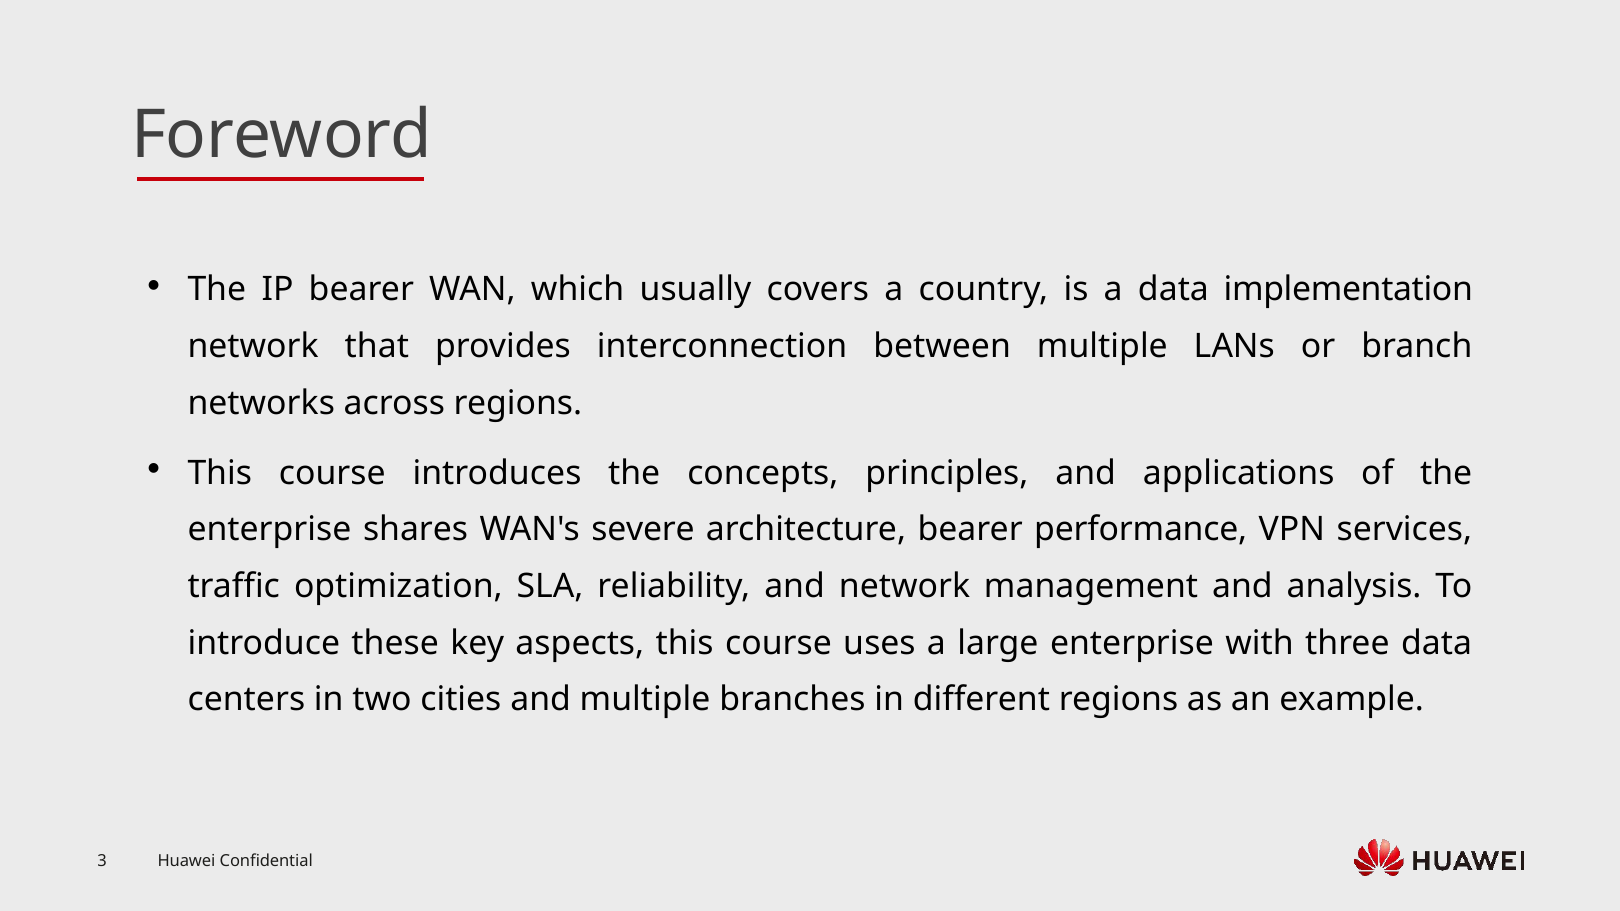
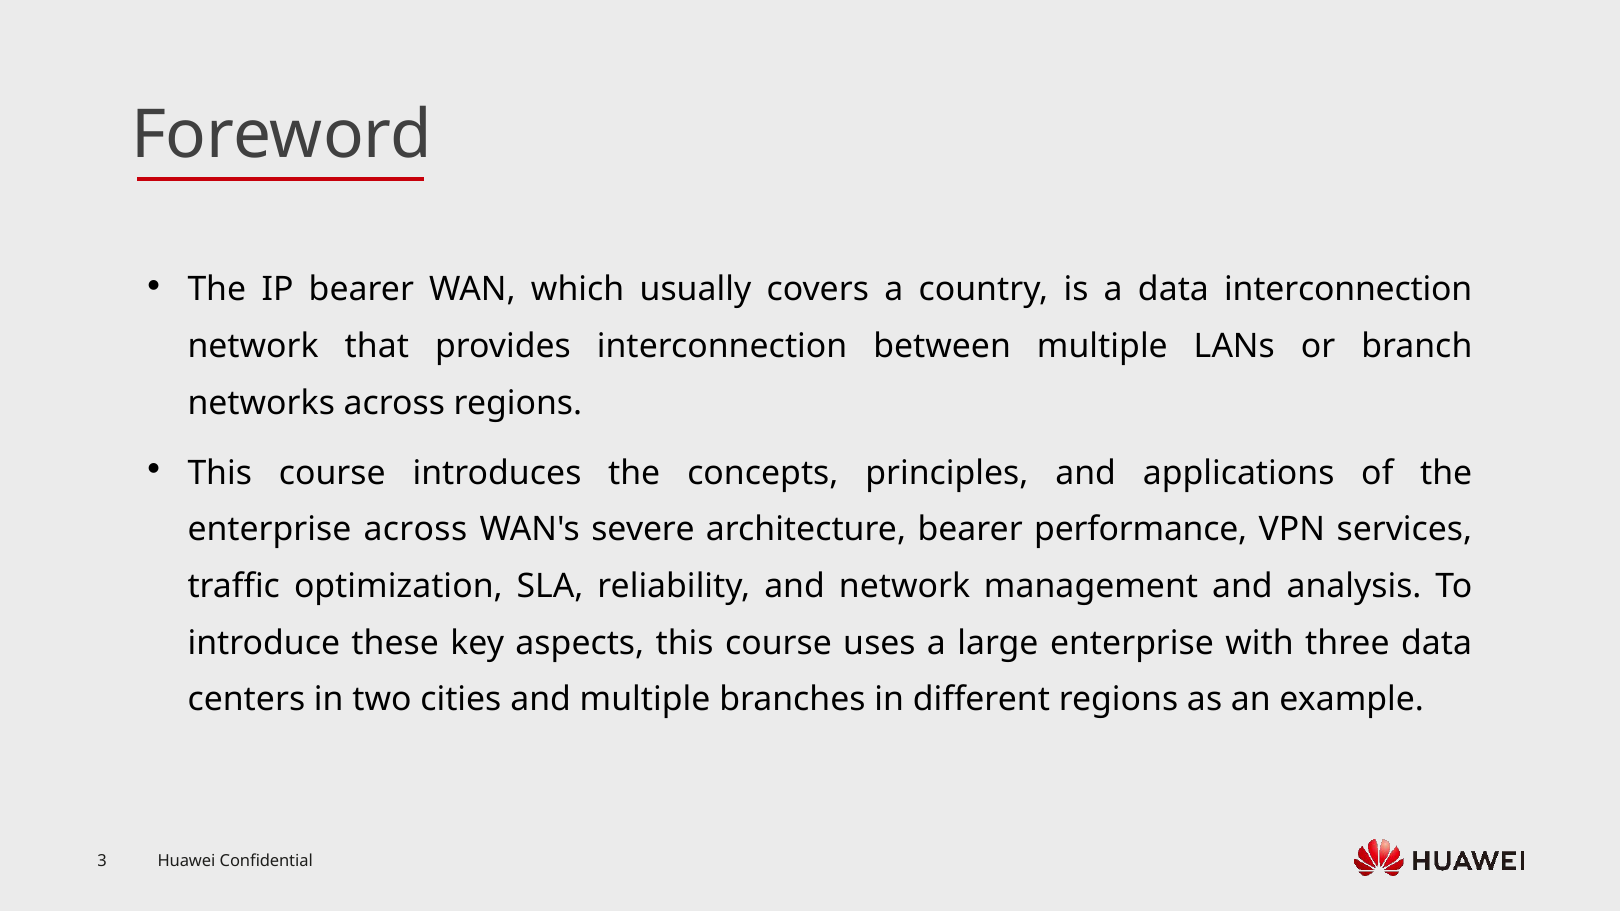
data implementation: implementation -> interconnection
enterprise shares: shares -> across
